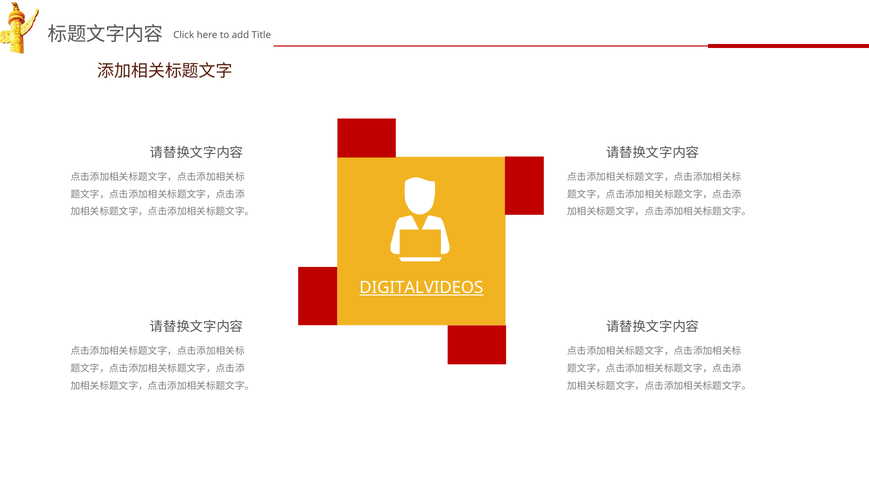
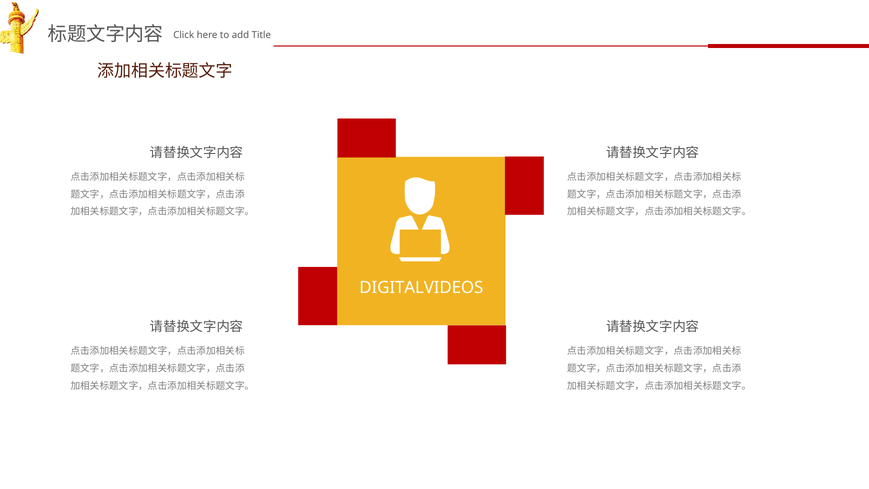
DIGITALVIDEOS underline: present -> none
